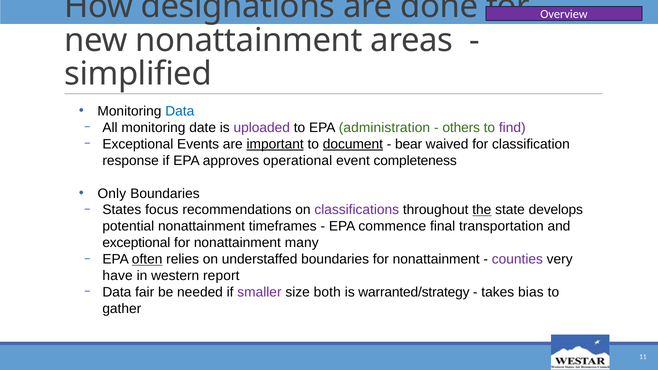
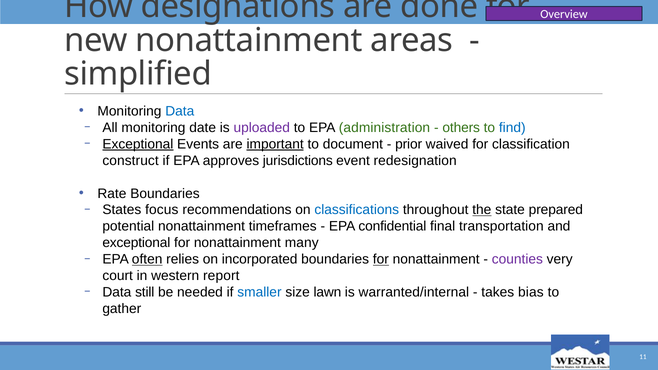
find colour: purple -> blue
Exceptional at (138, 144) underline: none -> present
document underline: present -> none
bear: bear -> prior
response: response -> construct
operational: operational -> jurisdictions
completeness: completeness -> redesignation
Only: Only -> Rate
classifications colour: purple -> blue
develops: develops -> prepared
commence: commence -> confidential
understaffed: understaffed -> incorporated
for at (381, 259) underline: none -> present
have: have -> court
fair: fair -> still
smaller colour: purple -> blue
both: both -> lawn
warranted/strategy: warranted/strategy -> warranted/internal
